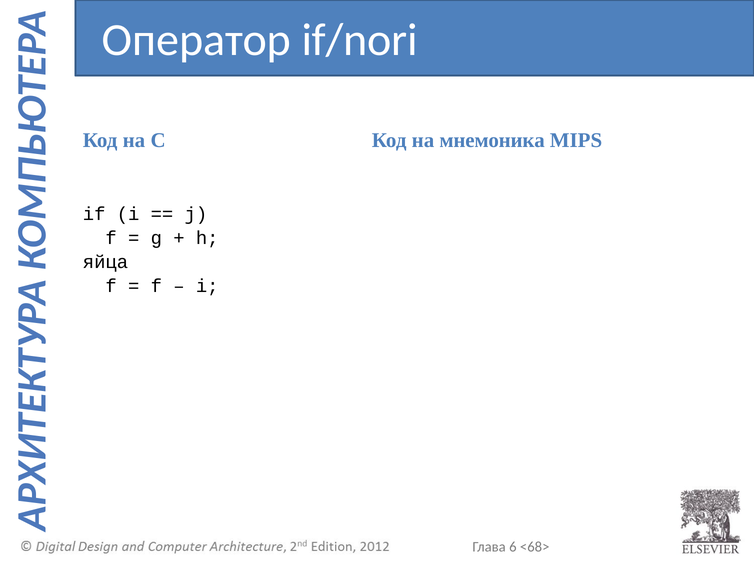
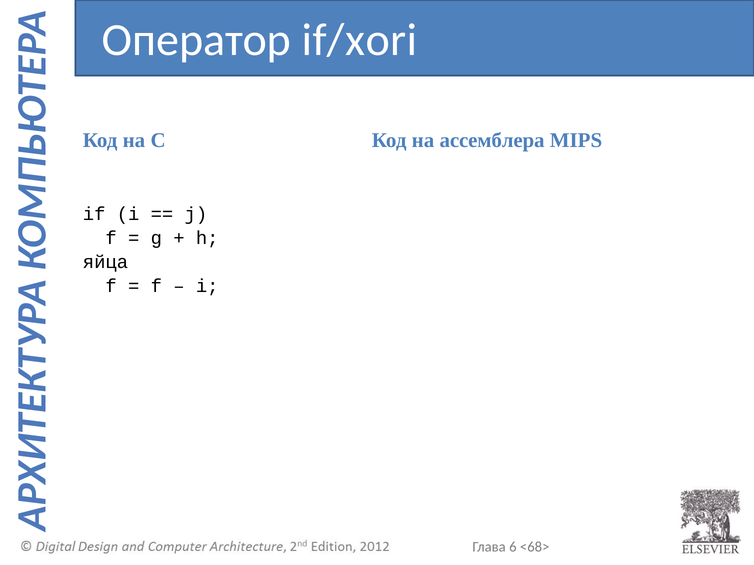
if/nori: if/nori -> if/xori
мнемоника: мнемоника -> ассемблера
